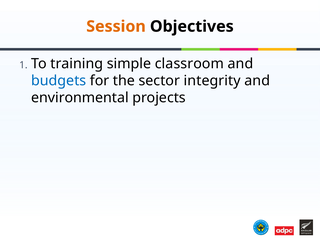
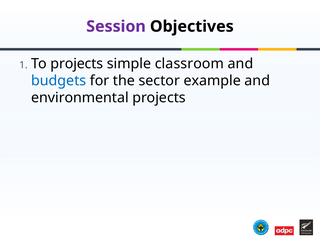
Session colour: orange -> purple
To training: training -> projects
integrity: integrity -> example
